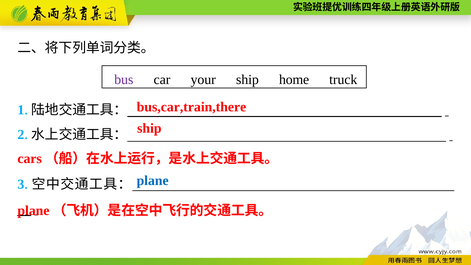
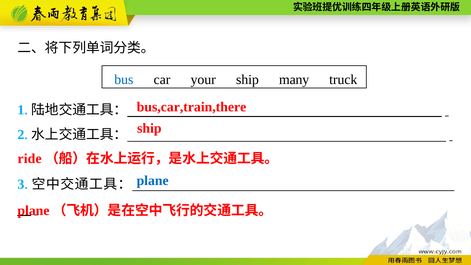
bus colour: purple -> blue
home: home -> many
cars: cars -> ride
